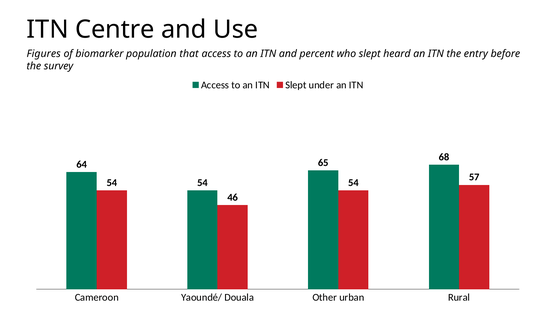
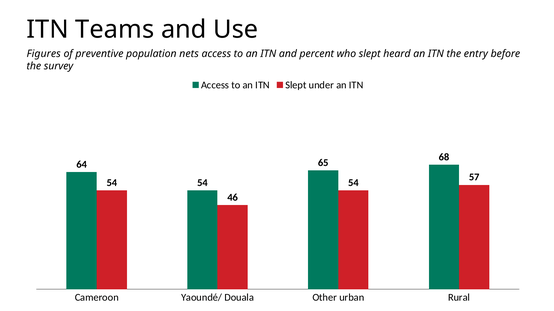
Centre: Centre -> Teams
biomarker: biomarker -> preventive
that: that -> nets
